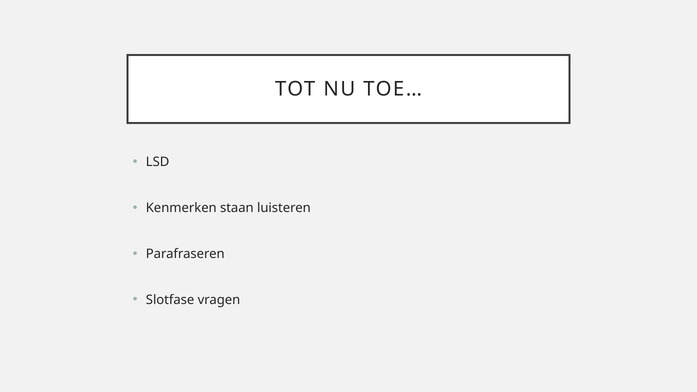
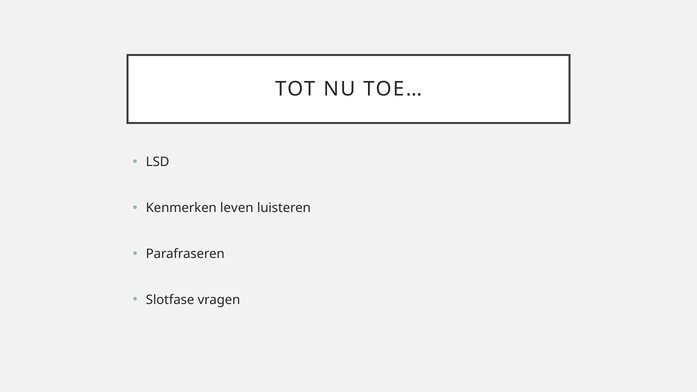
staan: staan -> leven
